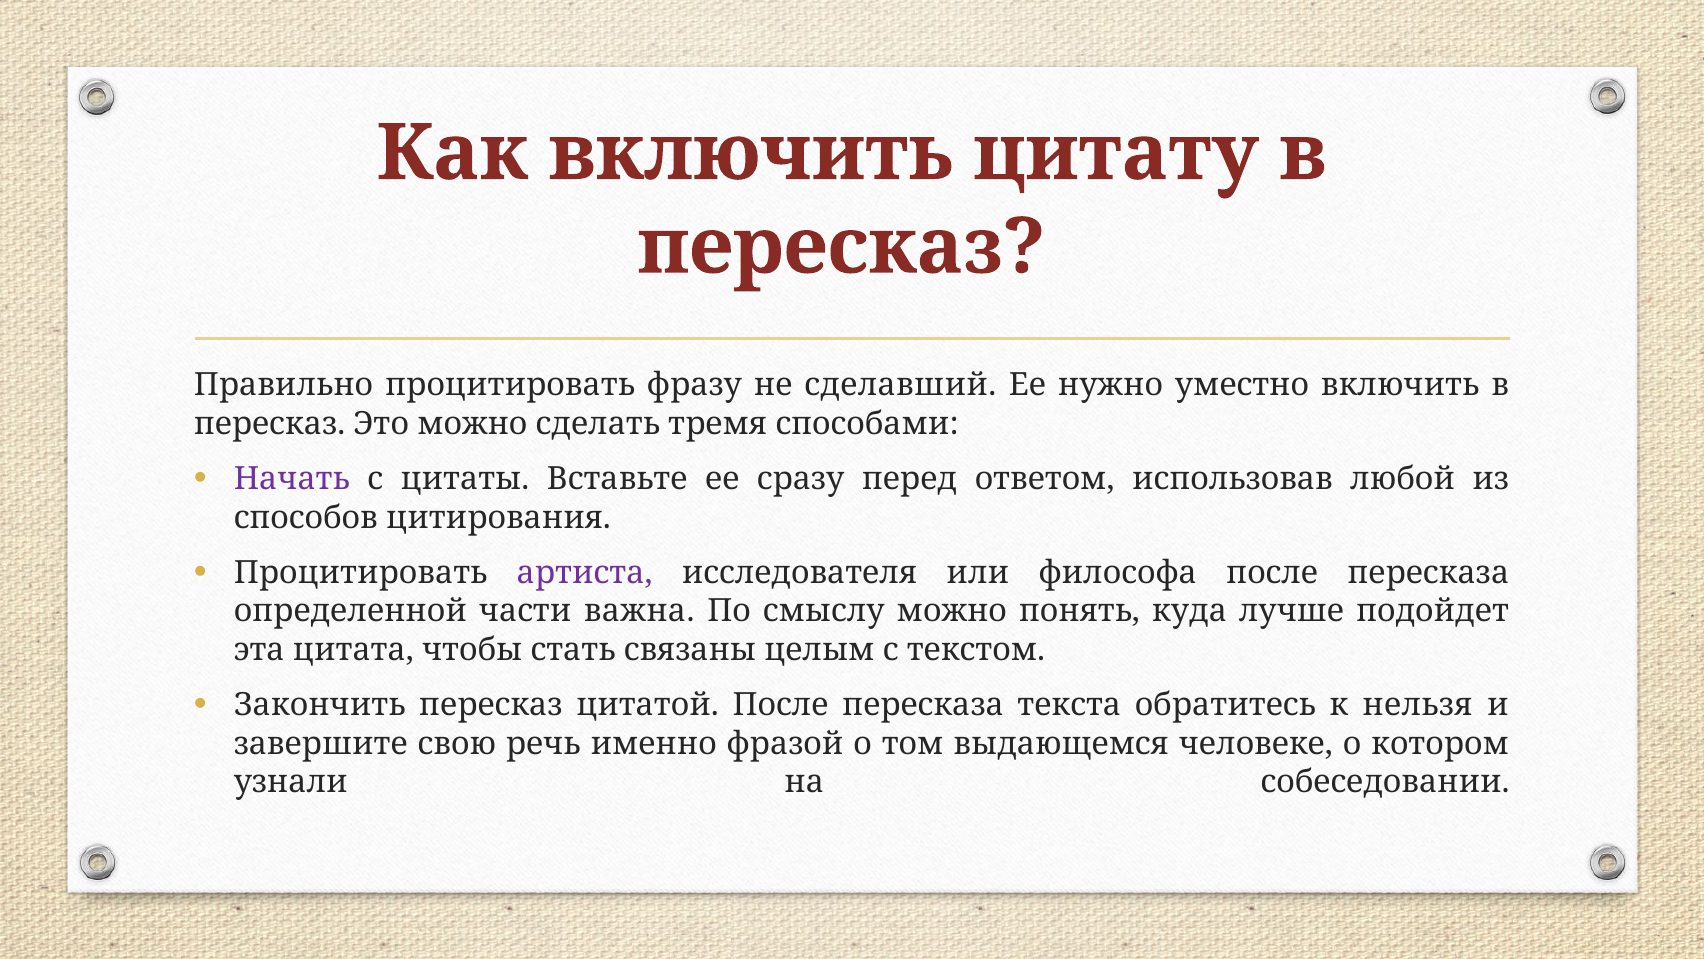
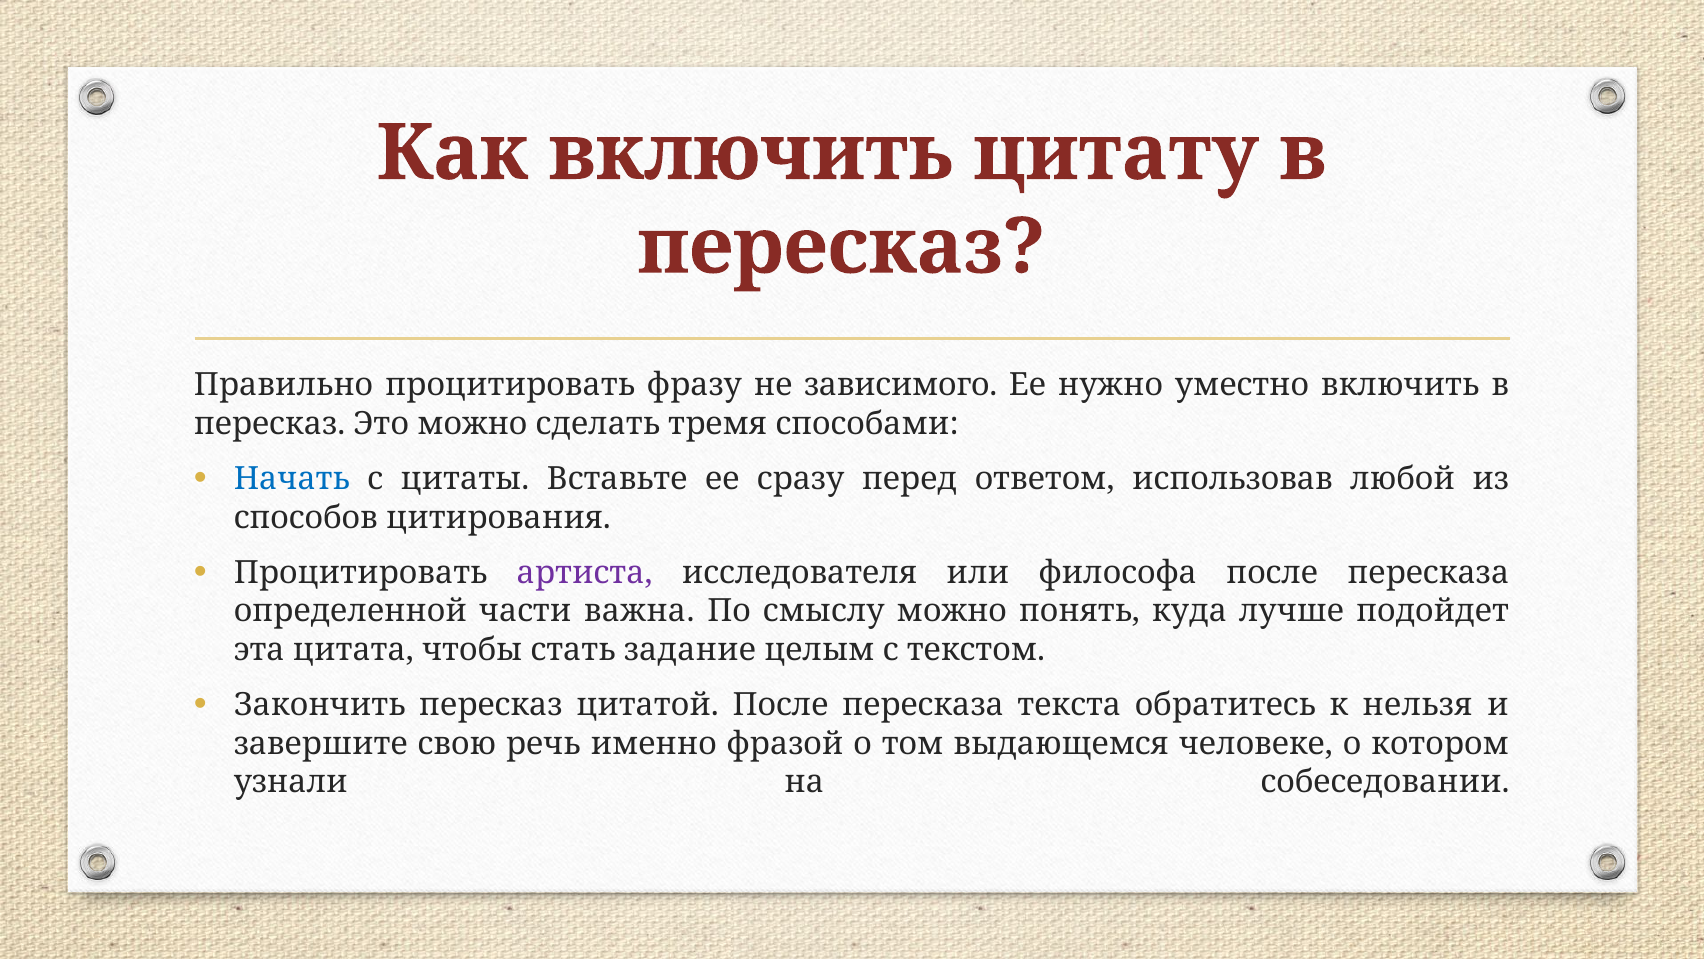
сделавший: сделавший -> зависимого
Начать colour: purple -> blue
связаны: связаны -> задание
